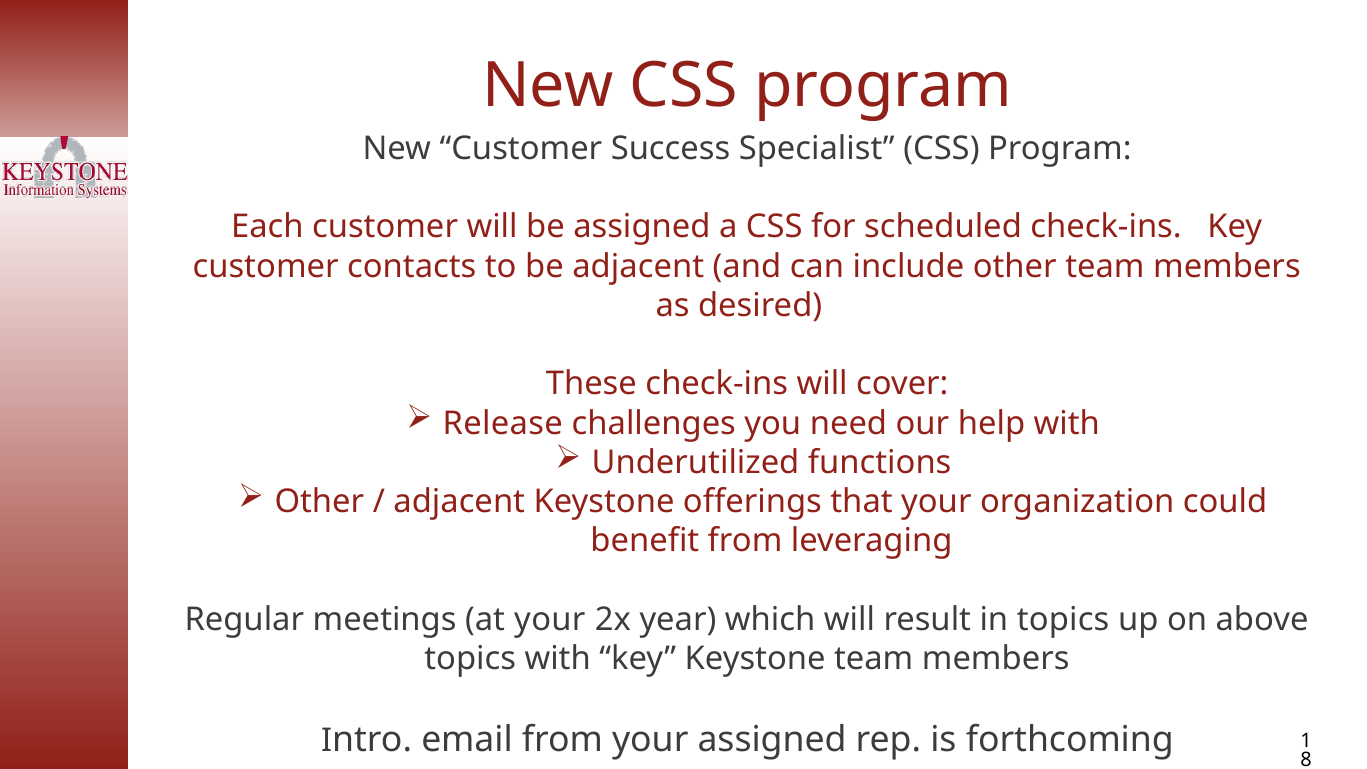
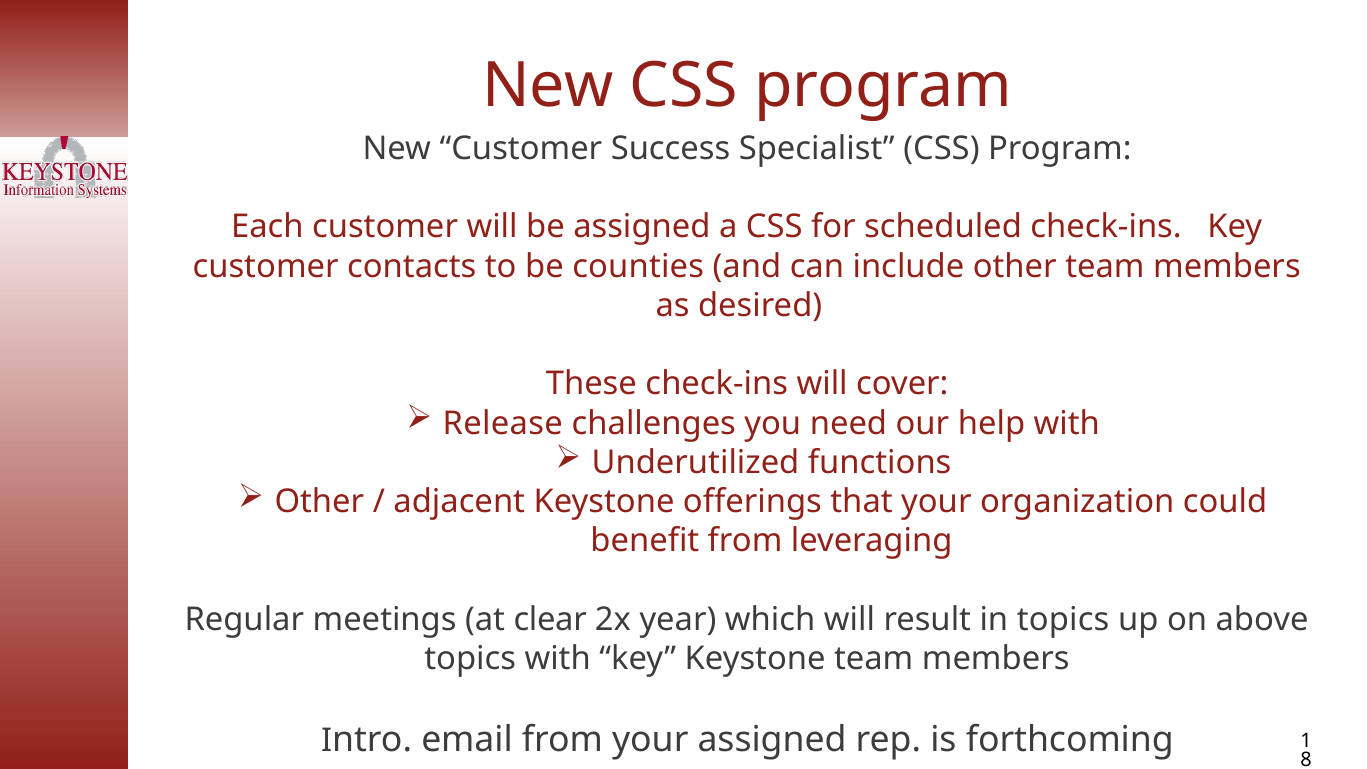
be adjacent: adjacent -> counties
at your: your -> clear
